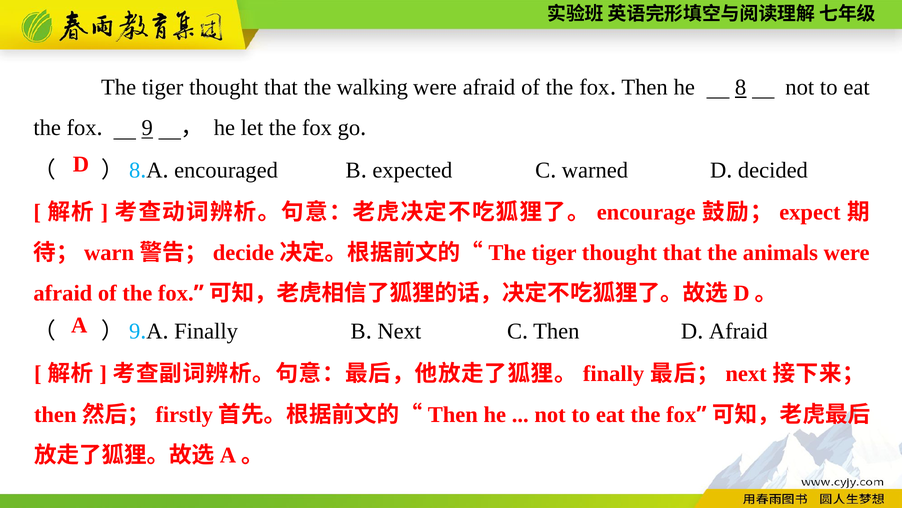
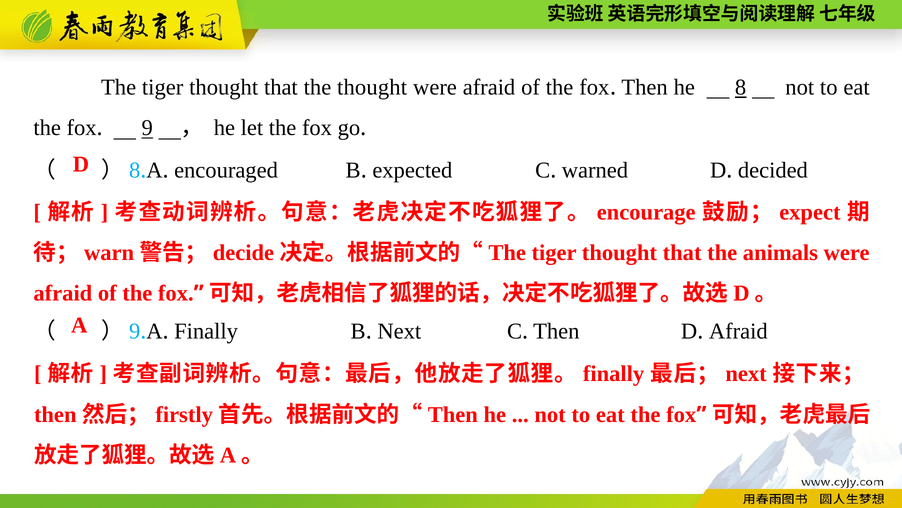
the walking: walking -> thought
